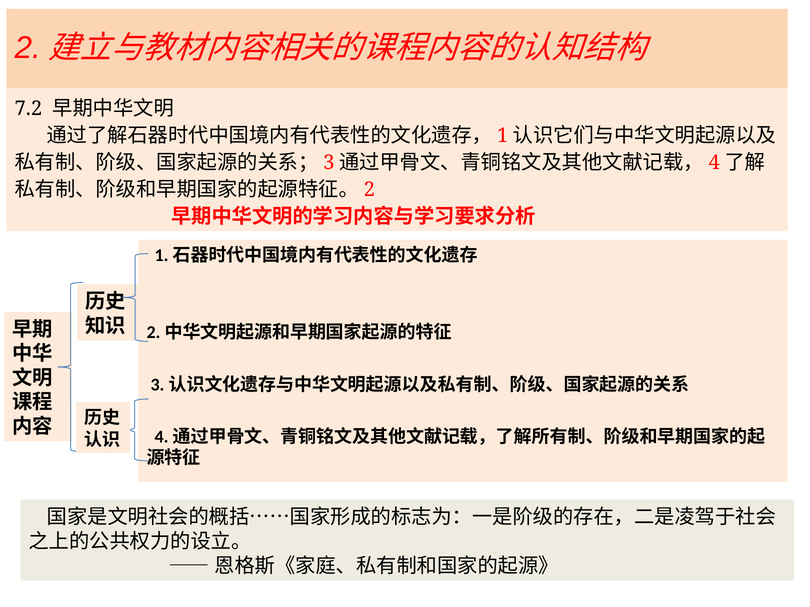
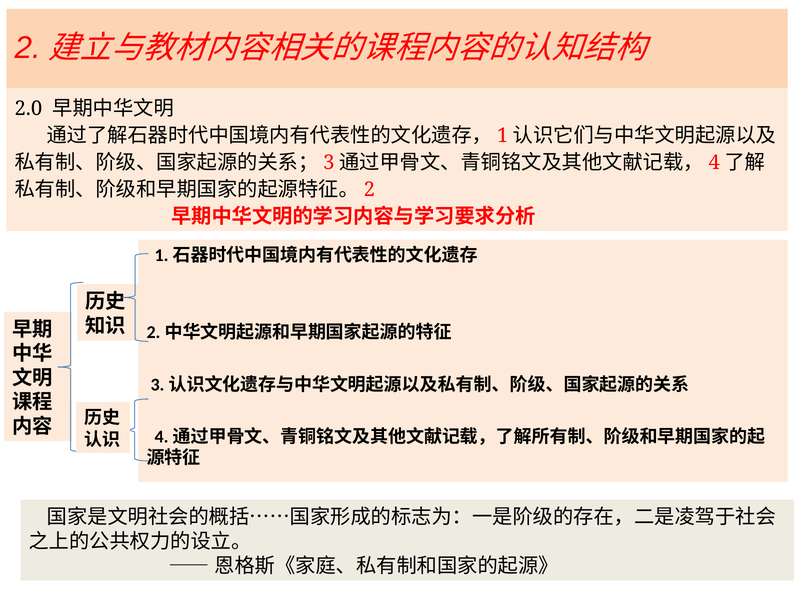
7.2: 7.2 -> 2.0
